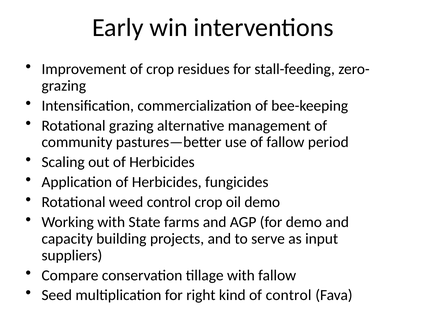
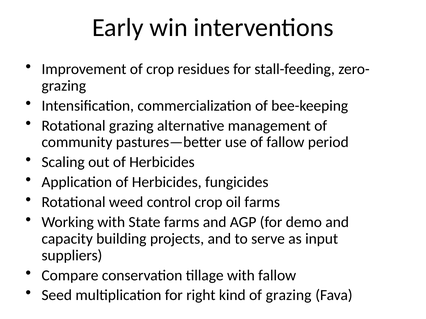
oil demo: demo -> farms
of control: control -> grazing
